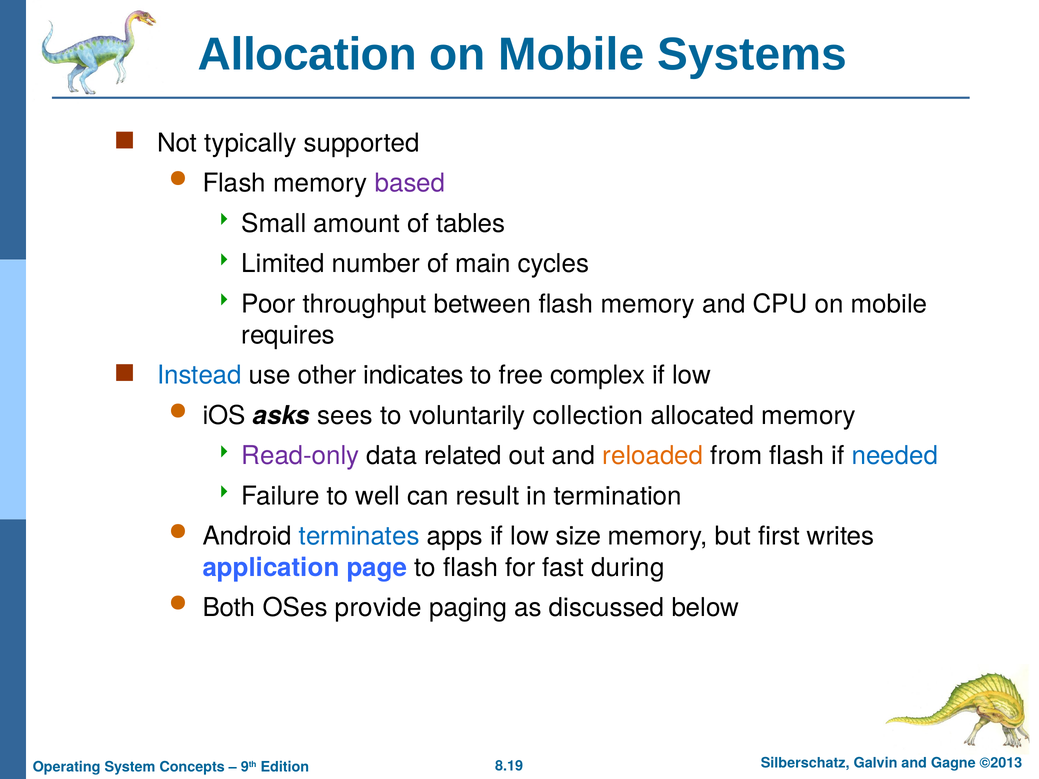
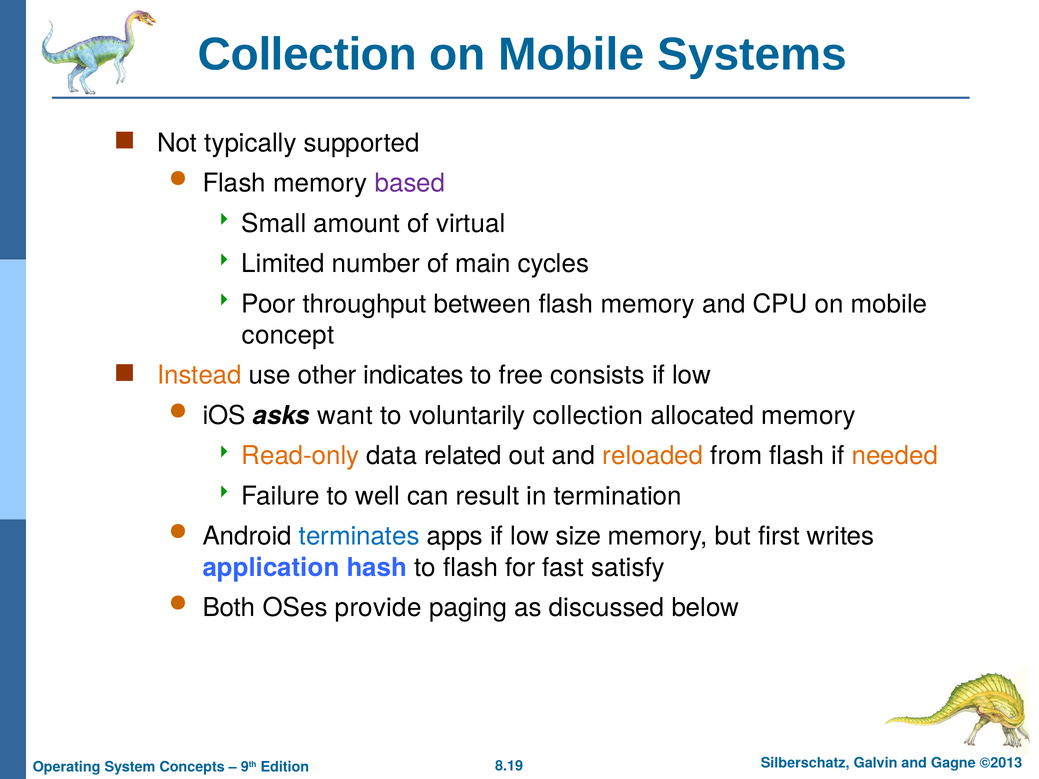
Allocation at (307, 55): Allocation -> Collection
tables: tables -> virtual
requires: requires -> concept
Instead colour: blue -> orange
complex: complex -> consists
sees: sees -> want
Read-only colour: purple -> orange
needed colour: blue -> orange
page: page -> hash
during: during -> satisfy
